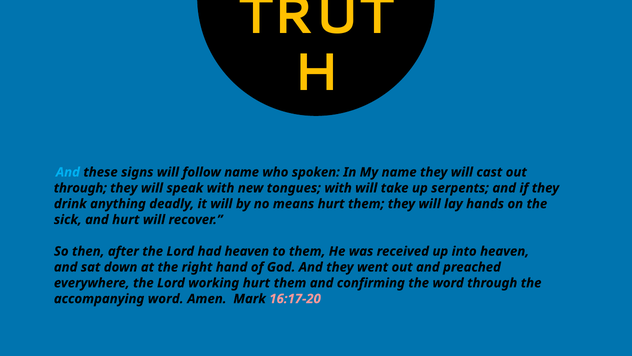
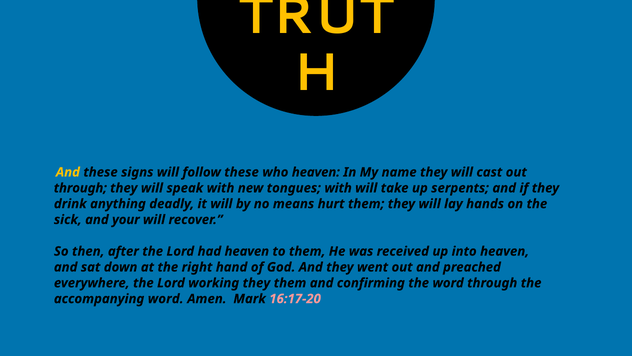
And at (68, 172) colour: light blue -> yellow
follow name: name -> these
who spoken: spoken -> heaven
and hurt: hurt -> your
working hurt: hurt -> they
